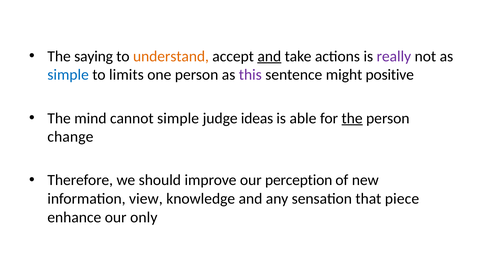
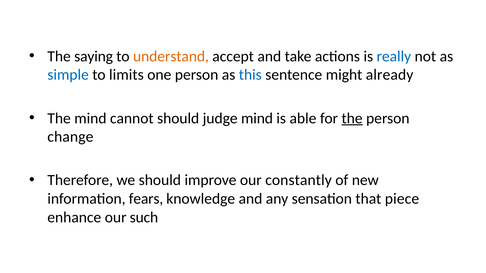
and at (269, 56) underline: present -> none
really colour: purple -> blue
this colour: purple -> blue
positive: positive -> already
cannot simple: simple -> should
judge ideas: ideas -> mind
perception: perception -> constantly
view: view -> fears
only: only -> such
